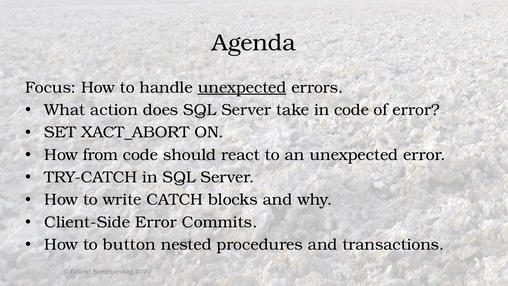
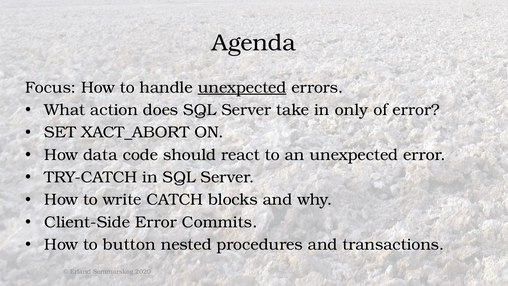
in code: code -> only
from: from -> data
